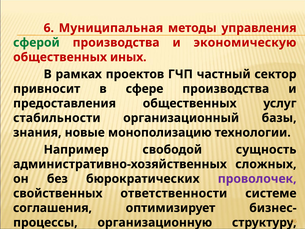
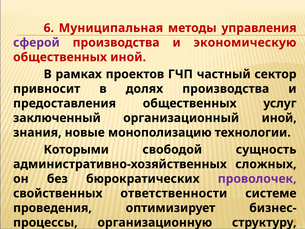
сферой colour: green -> purple
общественных иных: иных -> иной
сфере: сфере -> долях
стабильности: стабильности -> заключенный
организационный базы: базы -> иной
Например: Например -> Которыми
соглашения: соглашения -> проведения
